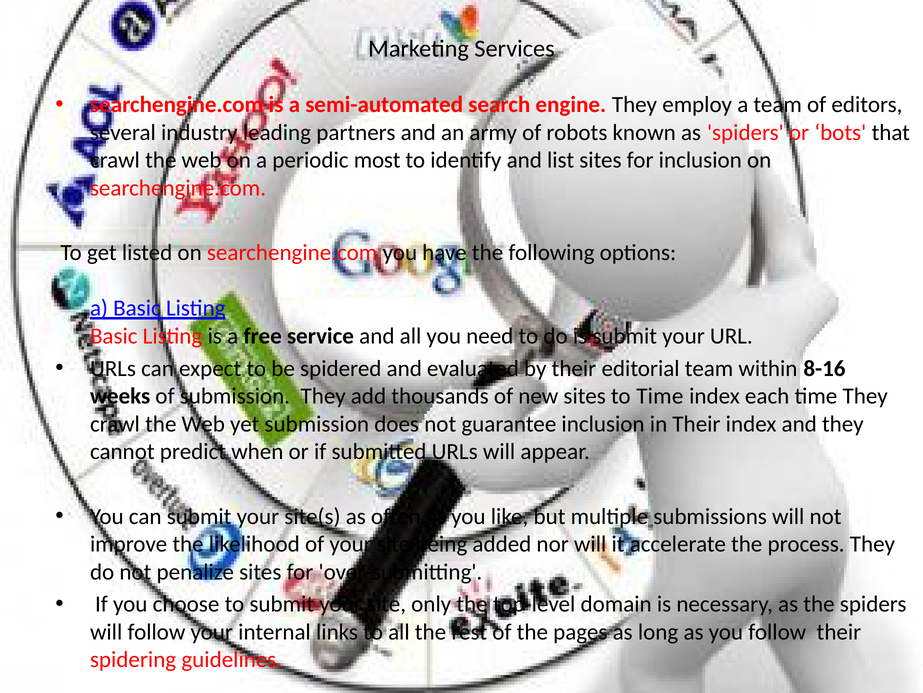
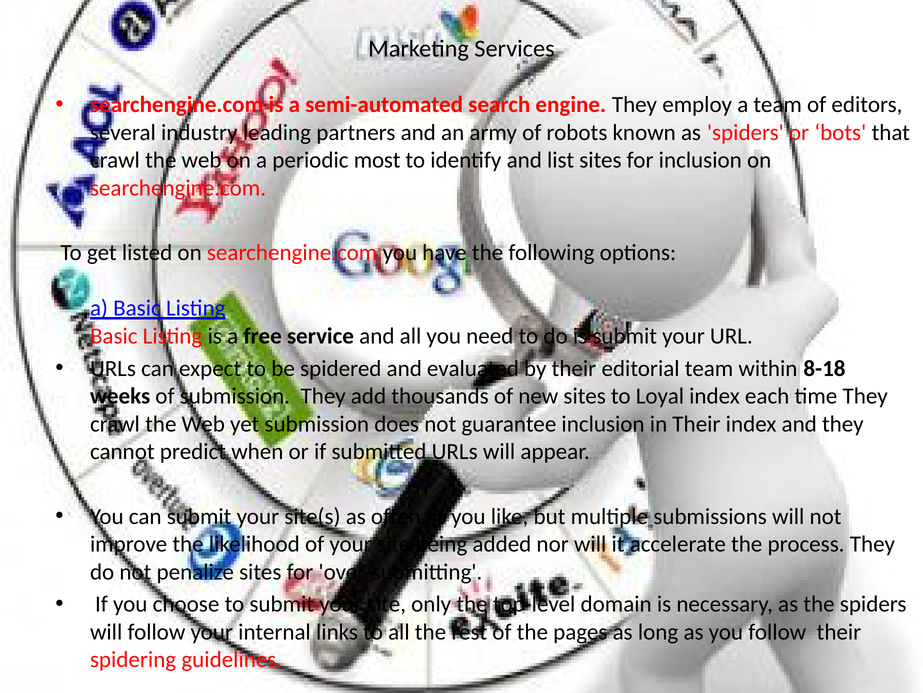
8-16: 8-16 -> 8-18
to Time: Time -> Loyal
